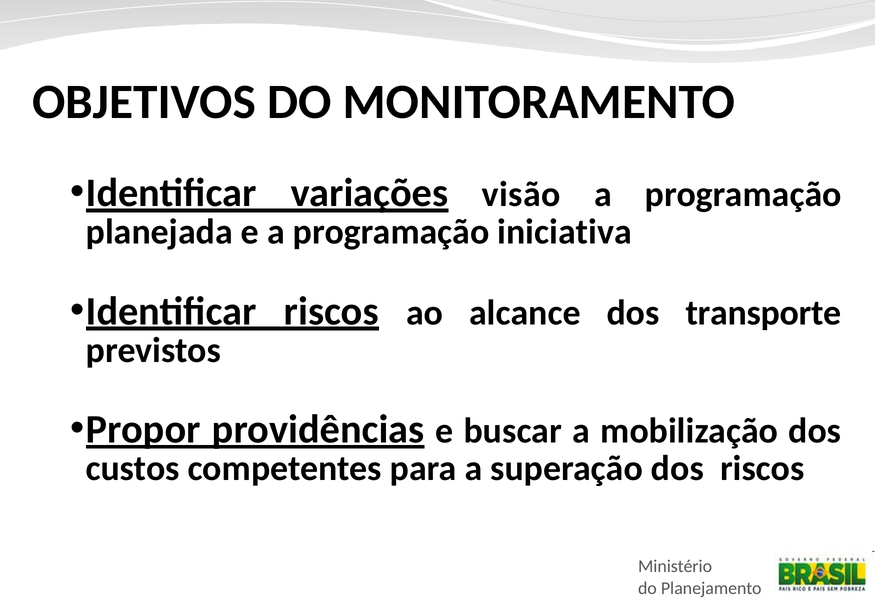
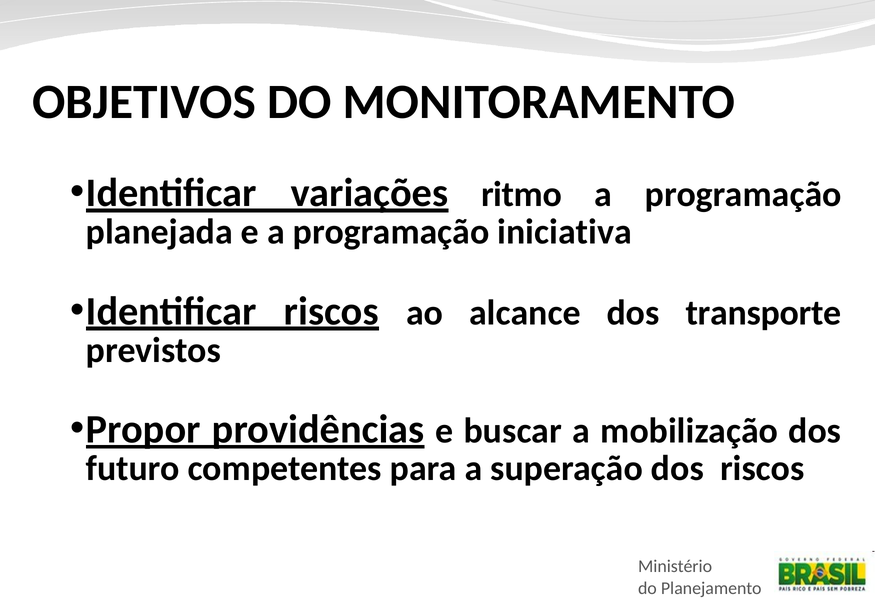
visão: visão -> ritmo
custos: custos -> futuro
